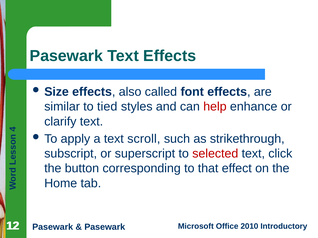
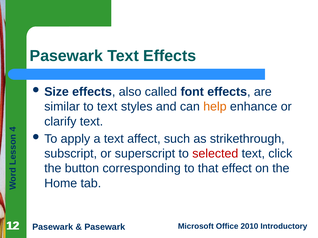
to tied: tied -> text
help colour: red -> orange
scroll: scroll -> affect
